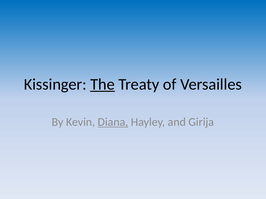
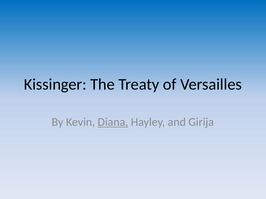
The underline: present -> none
